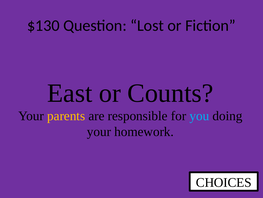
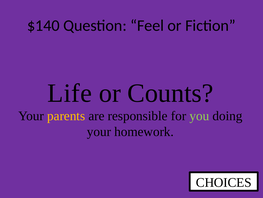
$130: $130 -> $140
Lost: Lost -> Feel
East: East -> Life
you colour: light blue -> light green
